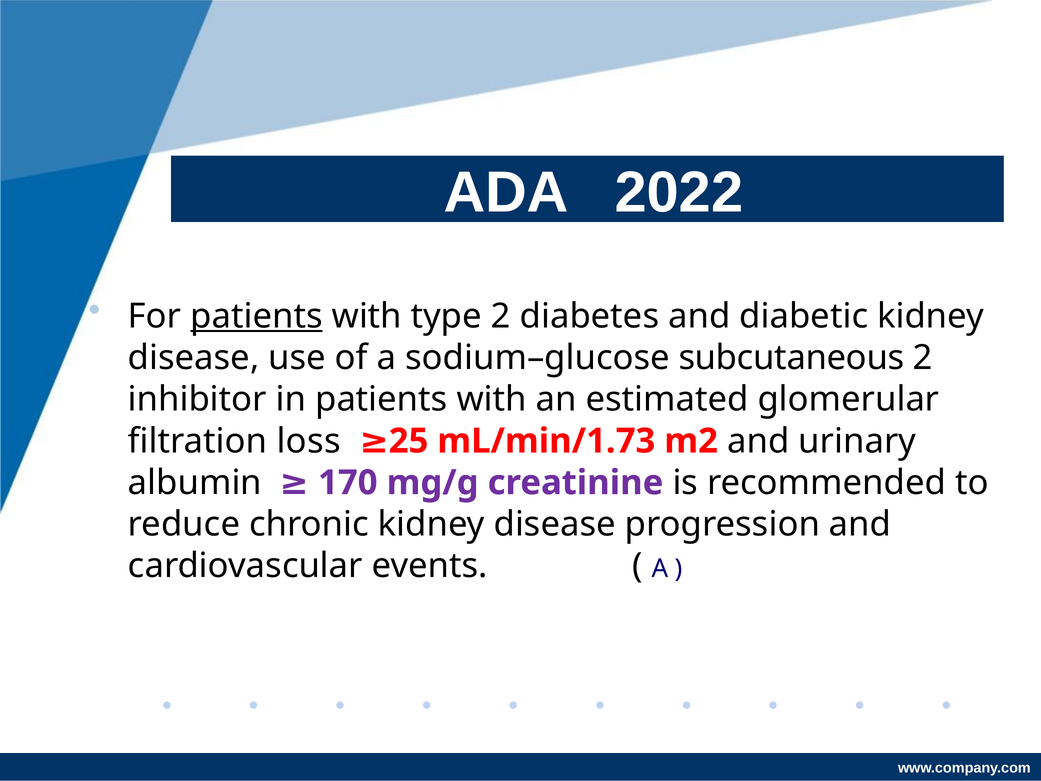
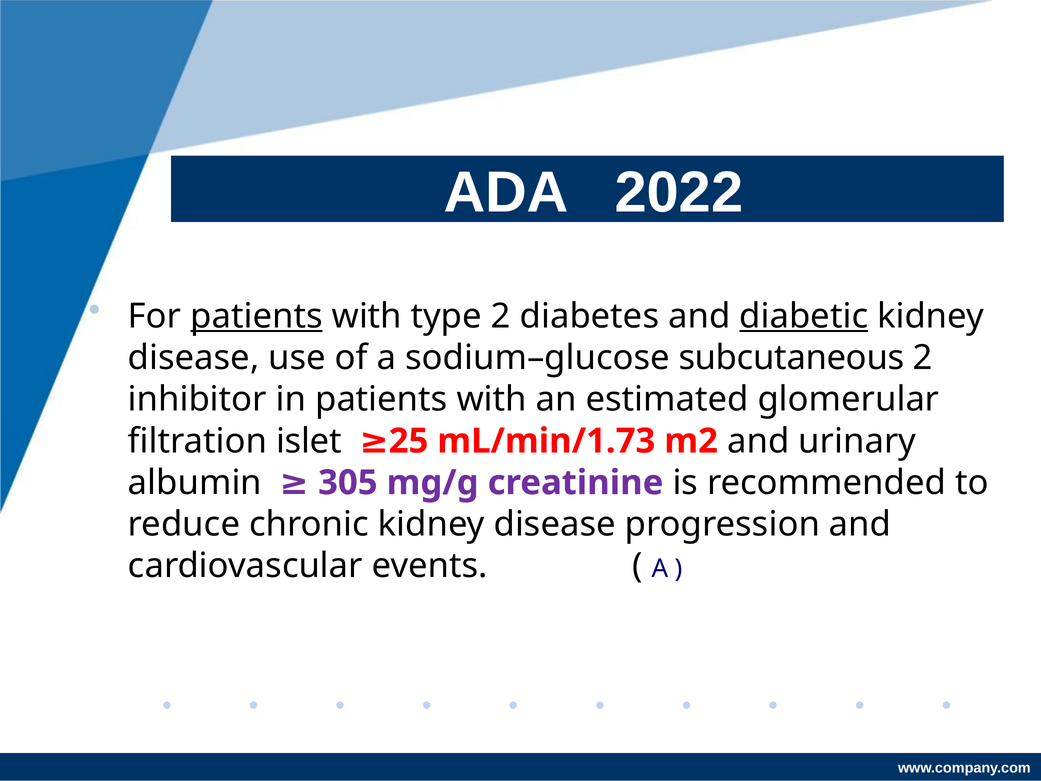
diabetic underline: none -> present
loss: loss -> islet
170: 170 -> 305
